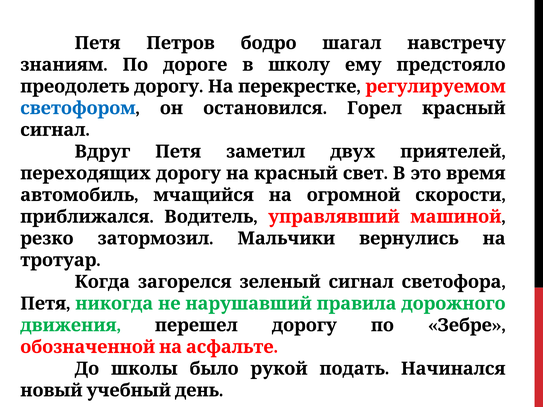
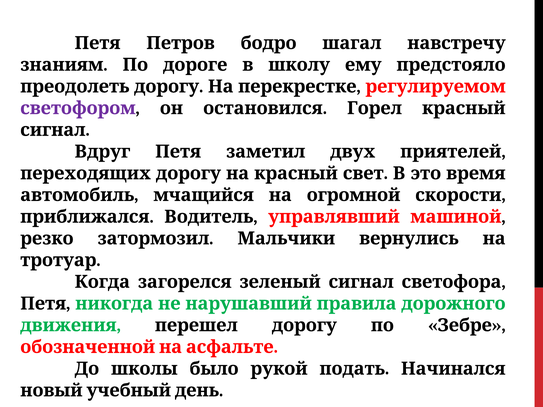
светофором colour: blue -> purple
